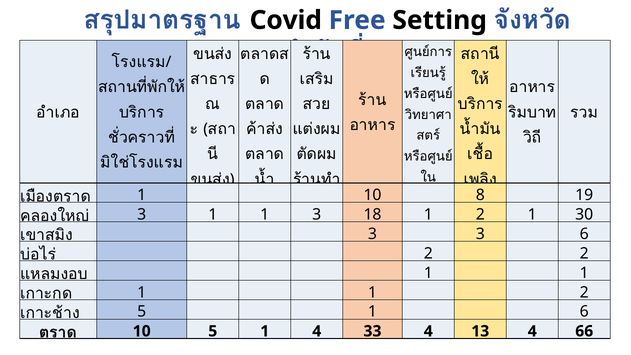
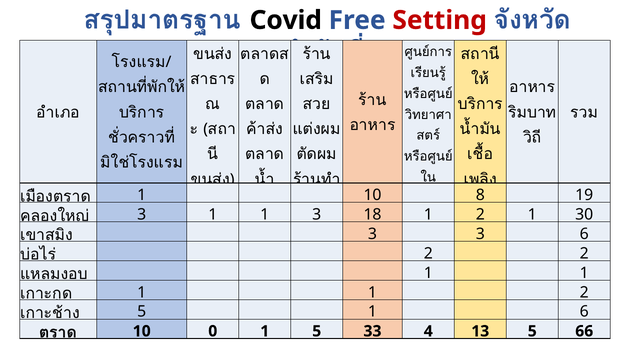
Setting colour: black -> red
10 5: 5 -> 0
1 4: 4 -> 5
13 4: 4 -> 5
